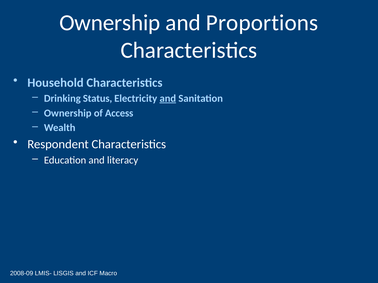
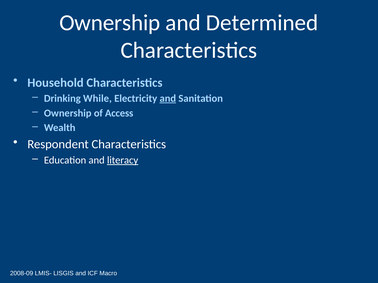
Proportions: Proportions -> Determined
Status: Status -> While
literacy underline: none -> present
